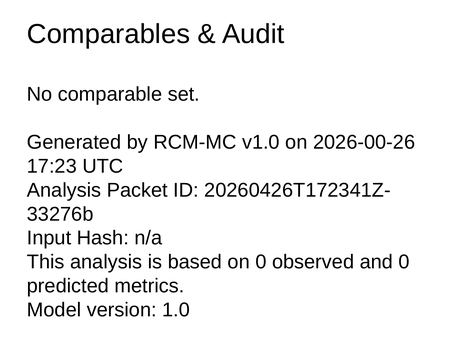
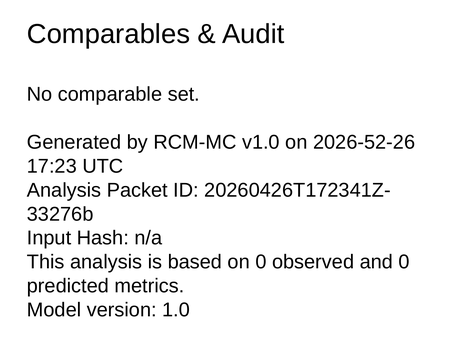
2026-00-26: 2026-00-26 -> 2026-52-26
